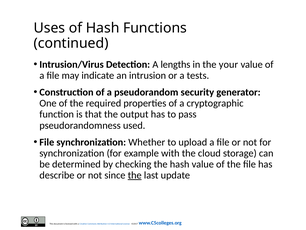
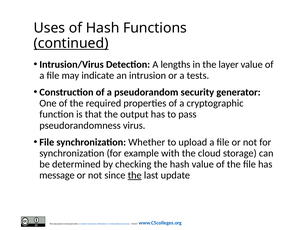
continued underline: none -> present
your: your -> layer
used: used -> virus
describe: describe -> message
